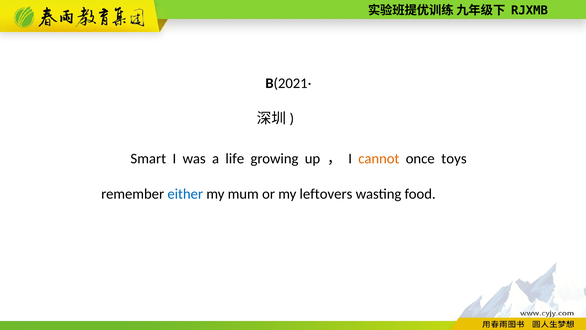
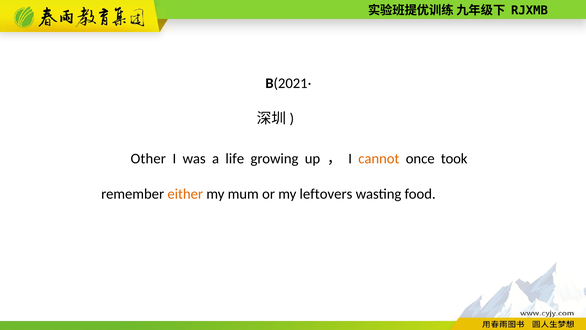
Smart: Smart -> Other
toys: toys -> took
either colour: blue -> orange
